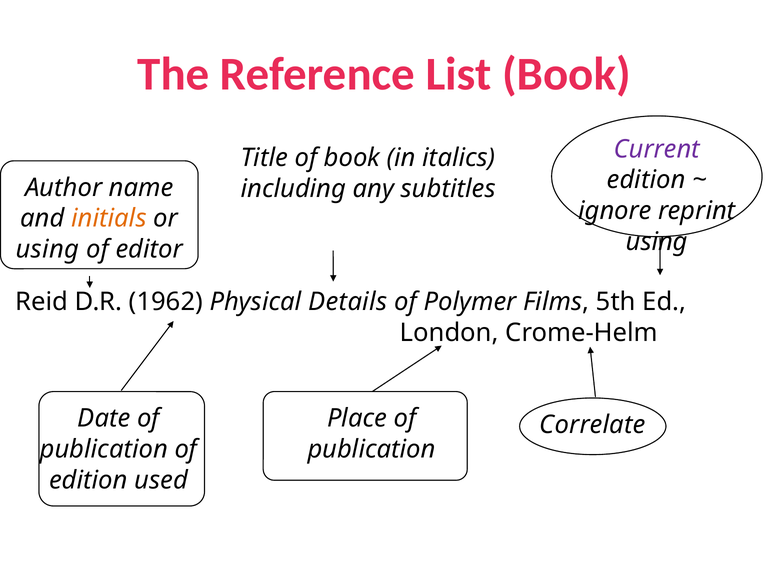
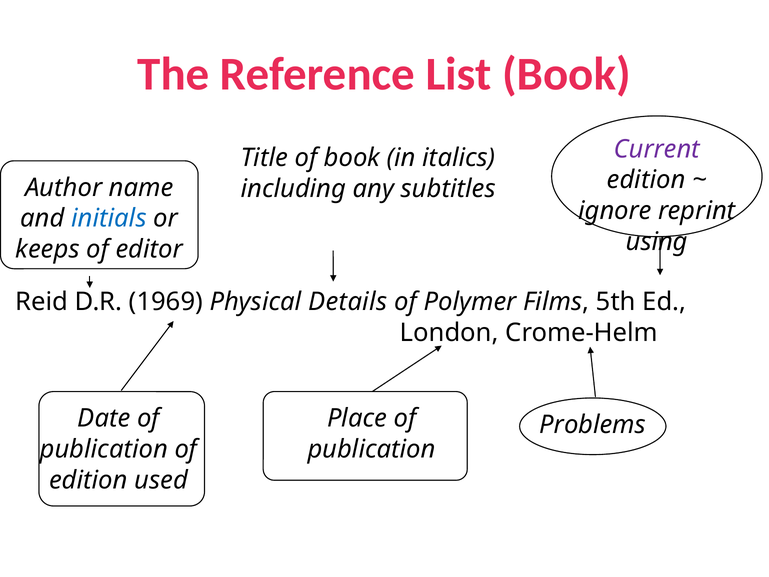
initials colour: orange -> blue
using at (47, 249): using -> keeps
1962: 1962 -> 1969
Correlate: Correlate -> Problems
